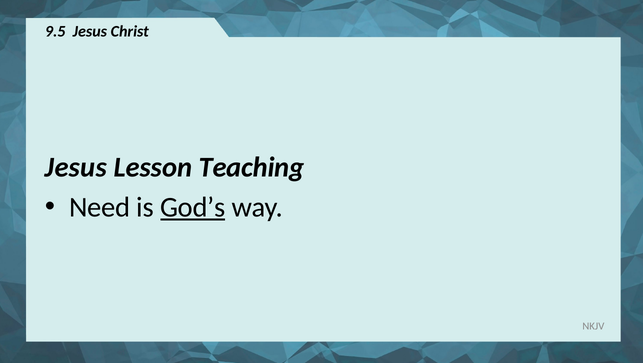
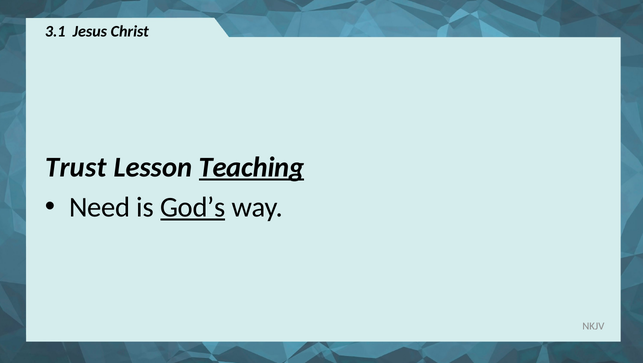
9.5: 9.5 -> 3.1
Jesus at (76, 167): Jesus -> Trust
Teaching underline: none -> present
